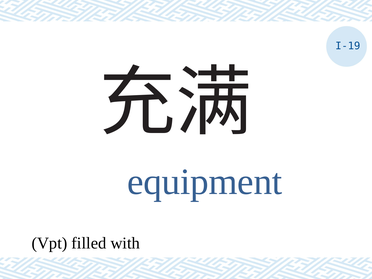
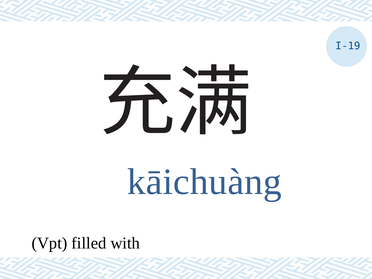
equipment: equipment -> kāichuàng
